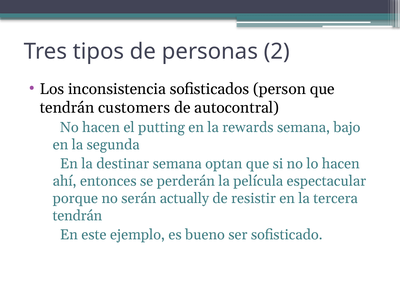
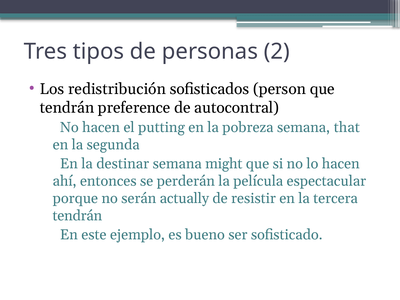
inconsistencia: inconsistencia -> redistribución
customers: customers -> preference
rewards: rewards -> pobreza
bajo: bajo -> that
optan: optan -> might
